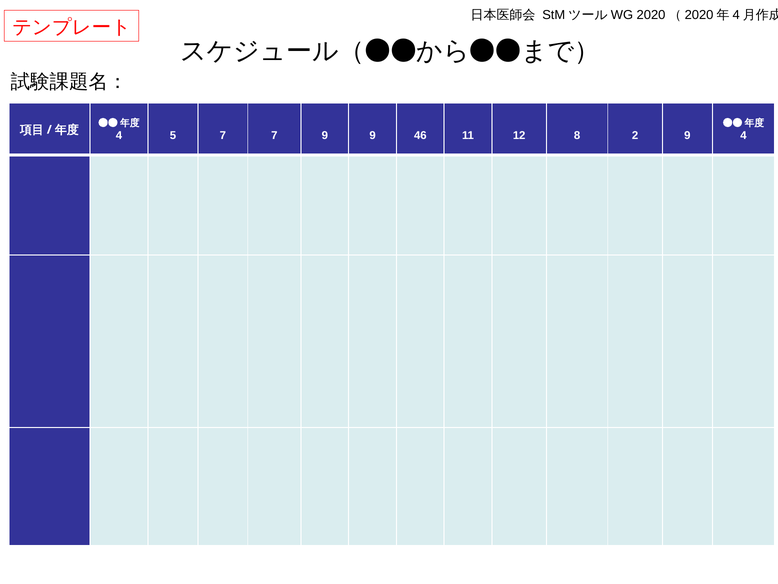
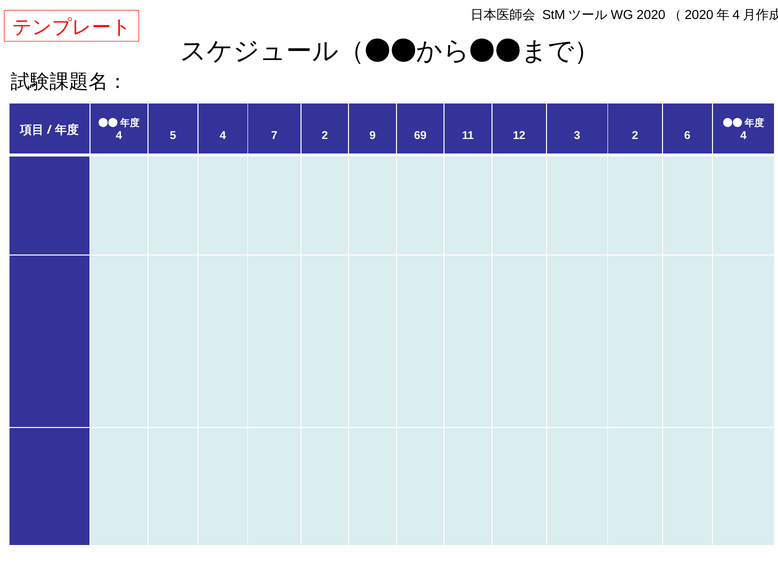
5 7: 7 -> 4
7 9: 9 -> 2
46: 46 -> 69
8: 8 -> 3
2 9: 9 -> 6
